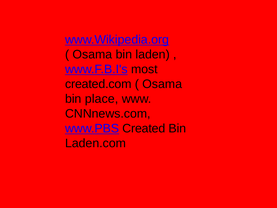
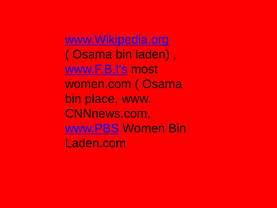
created.com: created.com -> women.com
Created: Created -> Women
